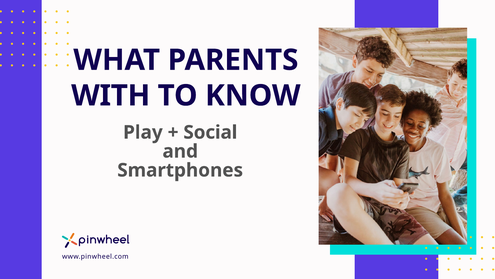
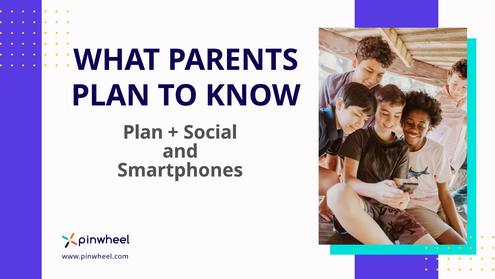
WITH at (111, 95): WITH -> PLAN
Play at (143, 132): Play -> Plan
